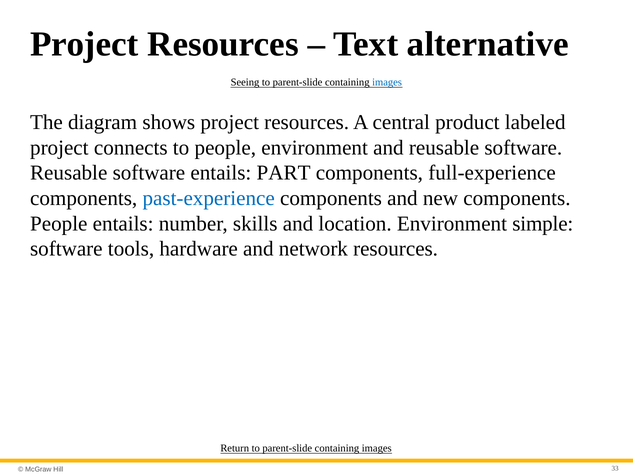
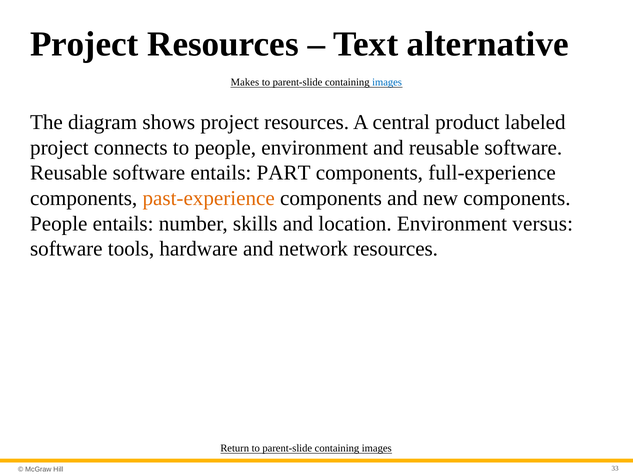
Seeing: Seeing -> Makes
past-experience colour: blue -> orange
simple: simple -> versus
